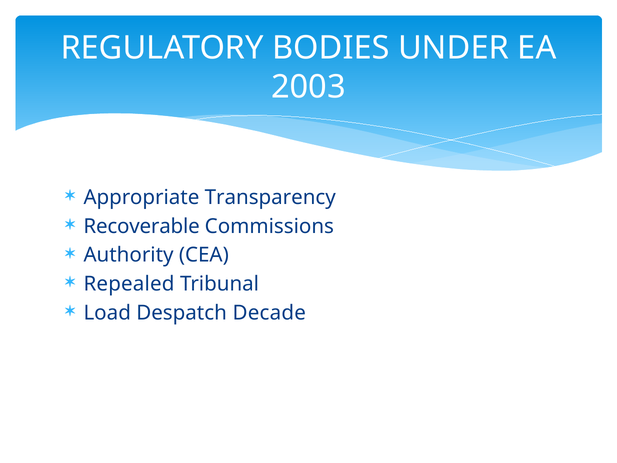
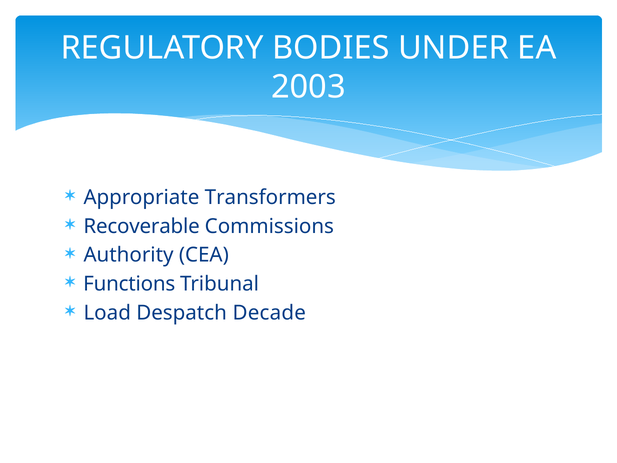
Transparency: Transparency -> Transformers
Repealed: Repealed -> Functions
